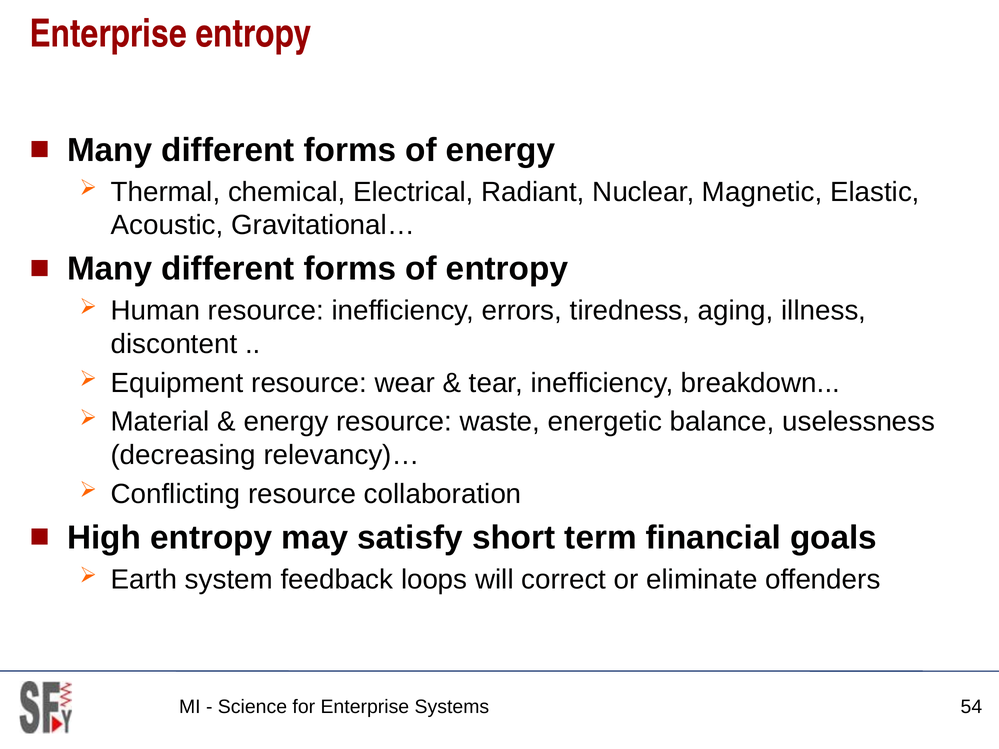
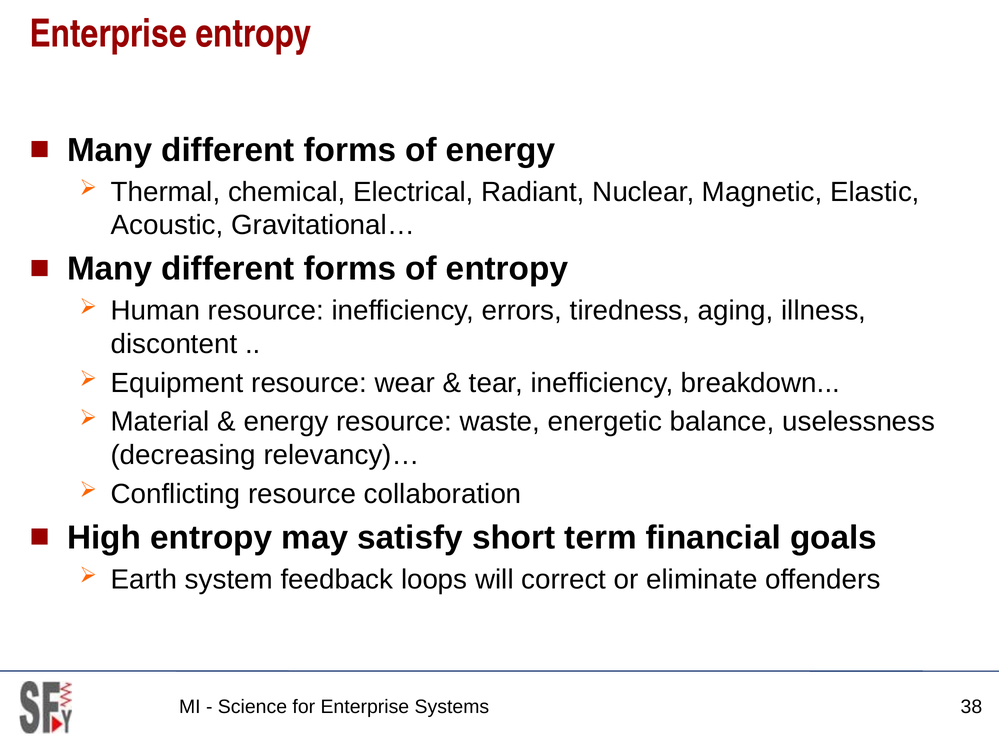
54: 54 -> 38
